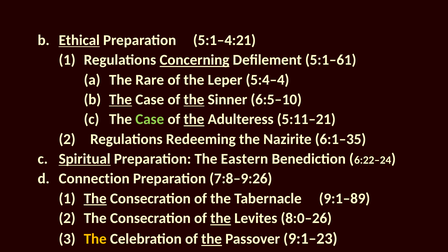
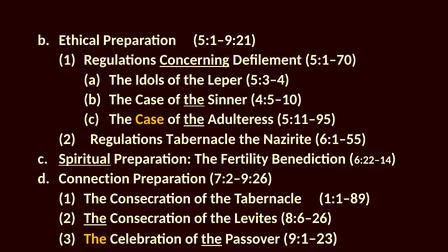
Ethical underline: present -> none
5:1–4:21: 5:1–4:21 -> 5:1–9:21
5:1–61: 5:1–61 -> 5:1–70
Rare: Rare -> Idols
5:4–4: 5:4–4 -> 5:3–4
The at (121, 100) underline: present -> none
6:5–10: 6:5–10 -> 4:5–10
Case at (150, 119) colour: light green -> yellow
5:11–21: 5:11–21 -> 5:11–95
Regulations Redeeming: Redeeming -> Tabernacle
6:1–35: 6:1–35 -> 6:1–55
Eastern: Eastern -> Fertility
6:22–24: 6:22–24 -> 6:22–14
7:8–9:26: 7:8–9:26 -> 7:2–9:26
The at (95, 199) underline: present -> none
9:1–89: 9:1–89 -> 1:1–89
The at (95, 218) underline: none -> present
the at (221, 218) underline: present -> none
8:0–26: 8:0–26 -> 8:6–26
